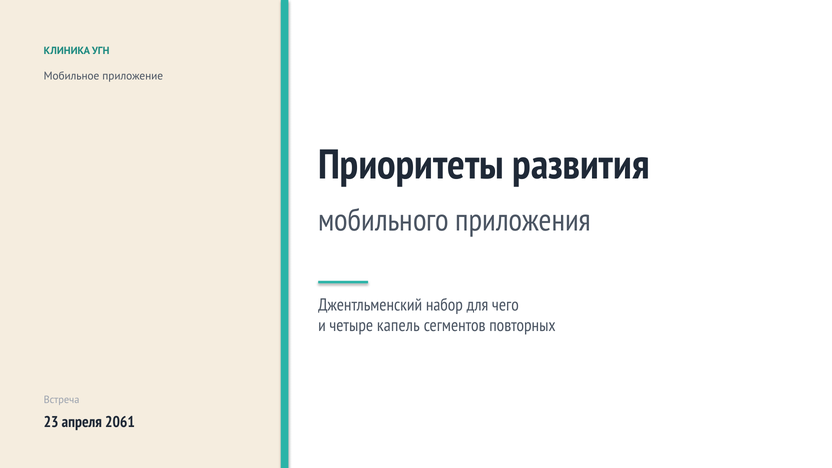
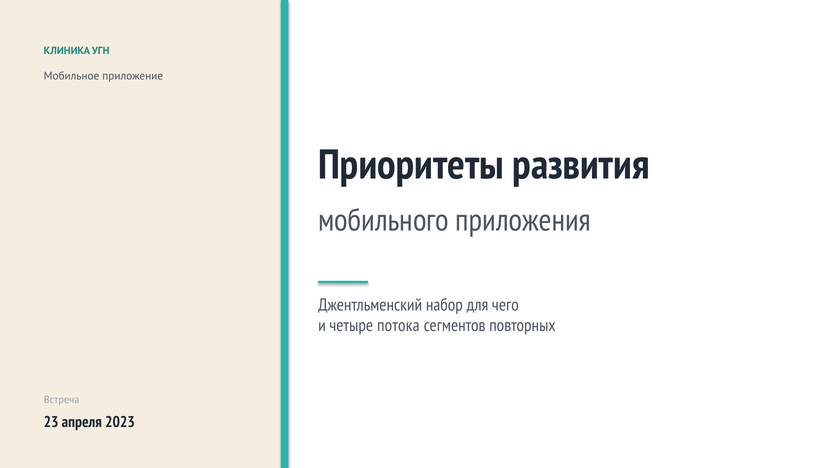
капель: капель -> потока
2061: 2061 -> 2023
